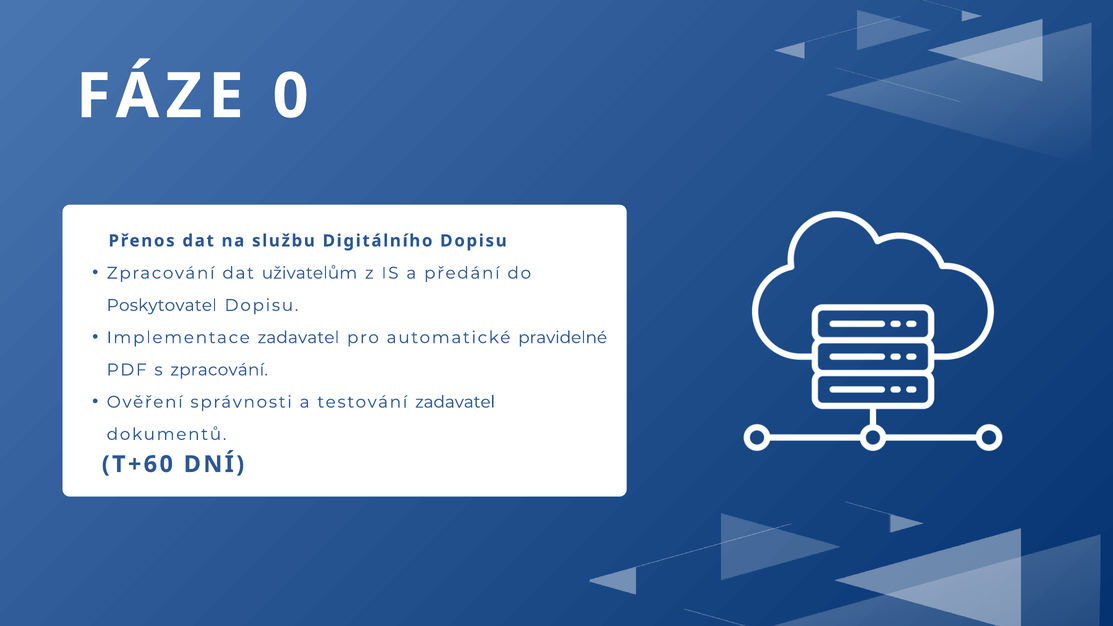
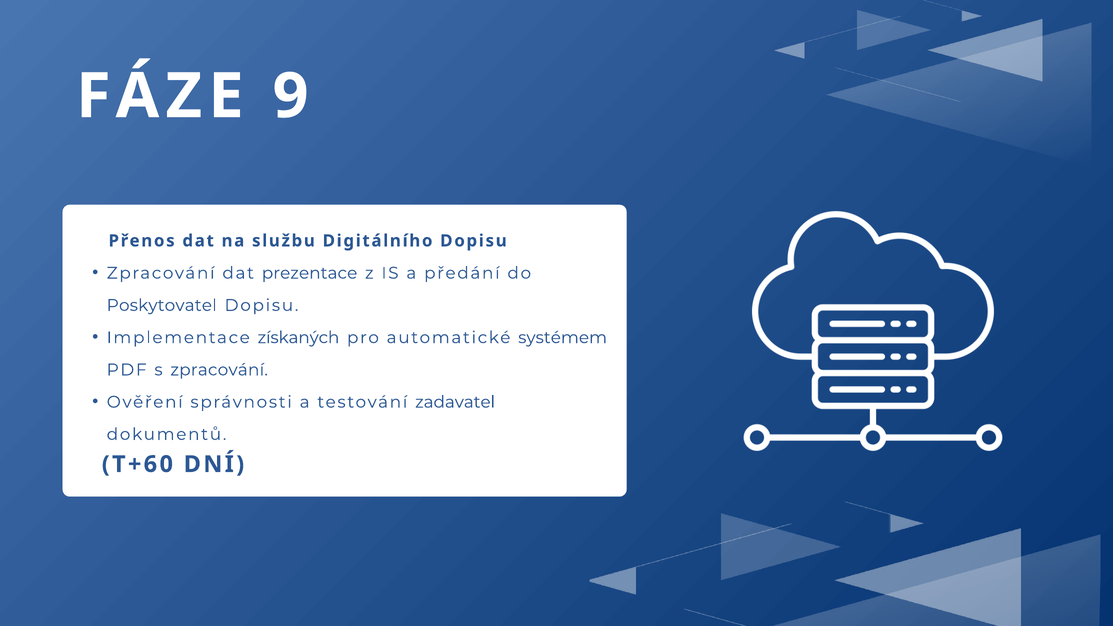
0: 0 -> 9
uživatelům: uživatelům -> prezentace
Implementace zadavatel: zadavatel -> získaných
pravidelné: pravidelné -> systémem
